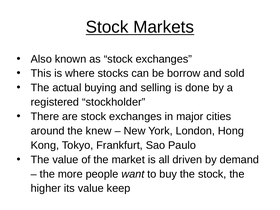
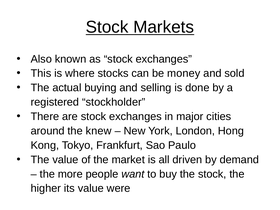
borrow: borrow -> money
keep: keep -> were
